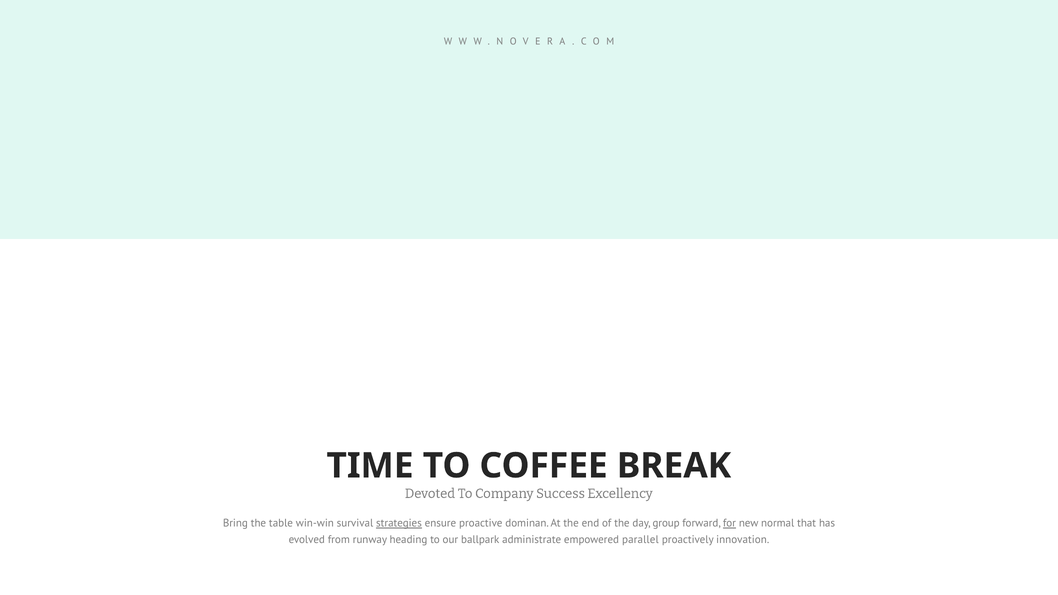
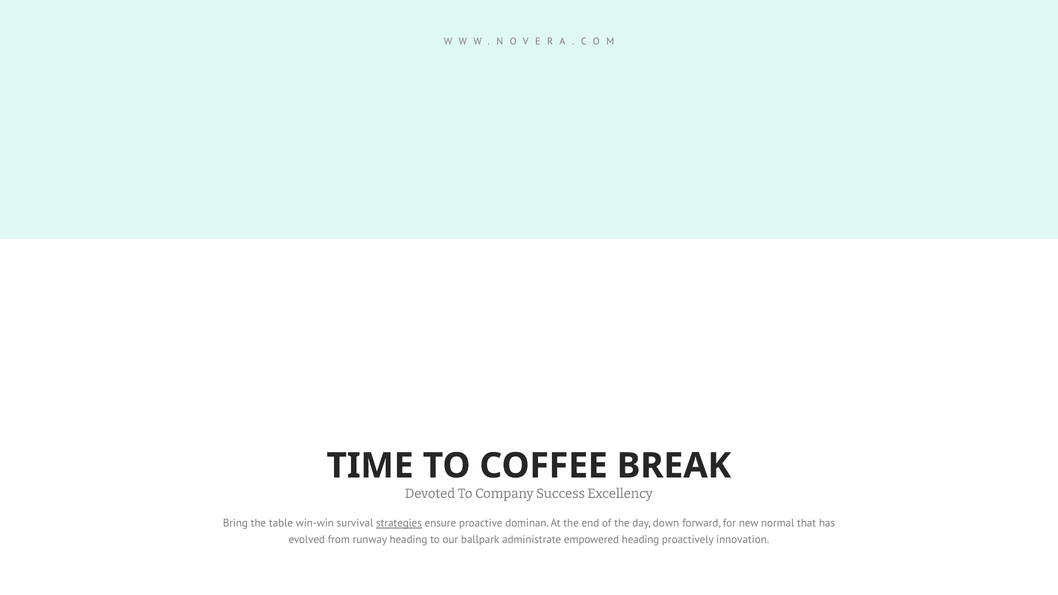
group: group -> down
for underline: present -> none
empowered parallel: parallel -> heading
